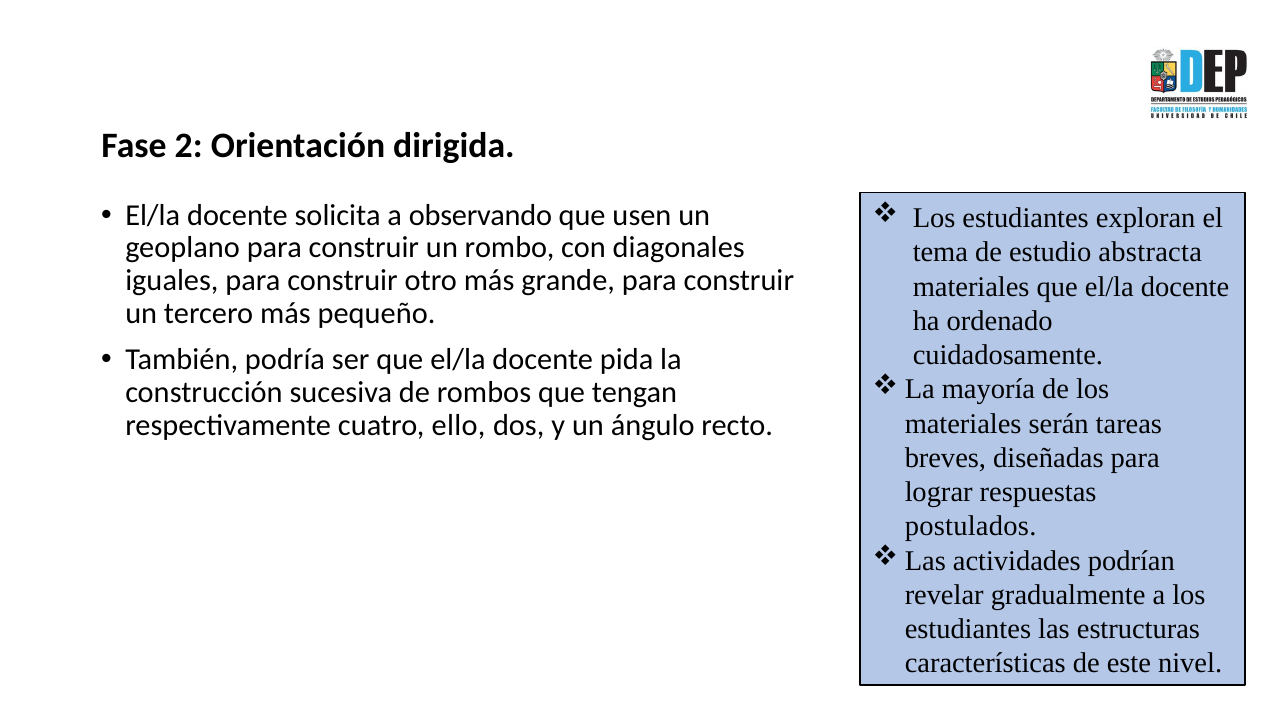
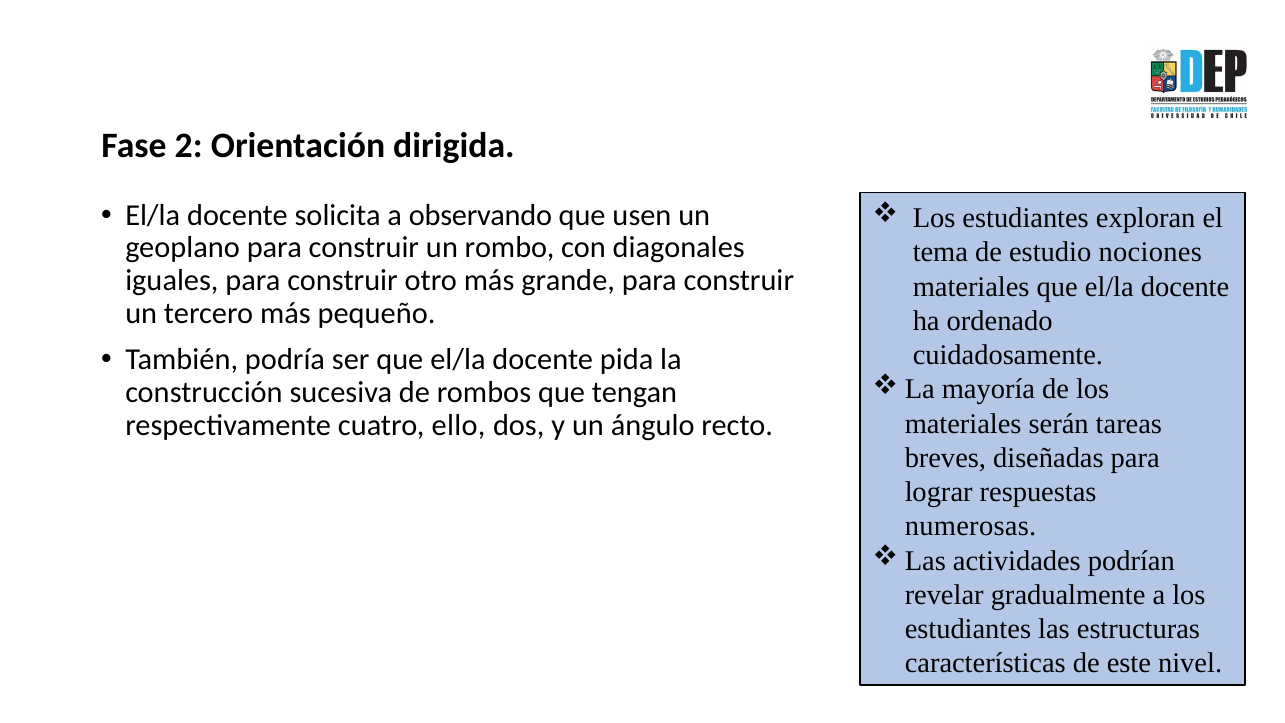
abstracta: abstracta -> nociones
postulados: postulados -> numerosas
